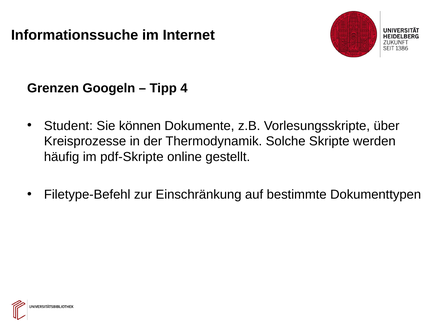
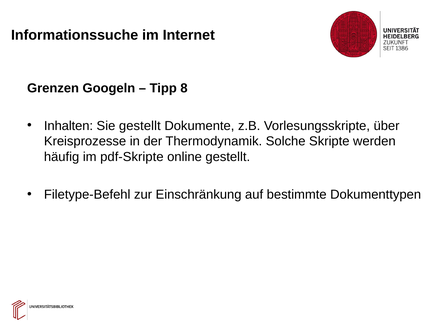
4: 4 -> 8
Student: Student -> Inhalten
Sie können: können -> gestellt
